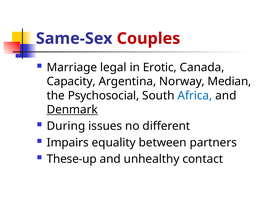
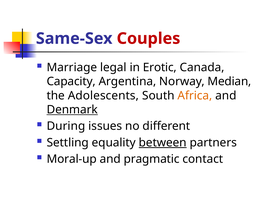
Psychosocial: Psychosocial -> Adolescents
Africa colour: blue -> orange
Impairs: Impairs -> Settling
between underline: none -> present
These-up: These-up -> Moral-up
unhealthy: unhealthy -> pragmatic
